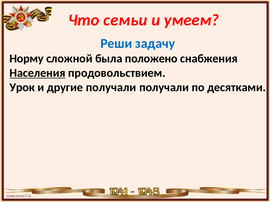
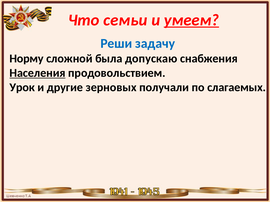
умеем underline: none -> present
положено: положено -> допускаю
другие получали: получали -> зерновых
десятками: десятками -> слагаемых
